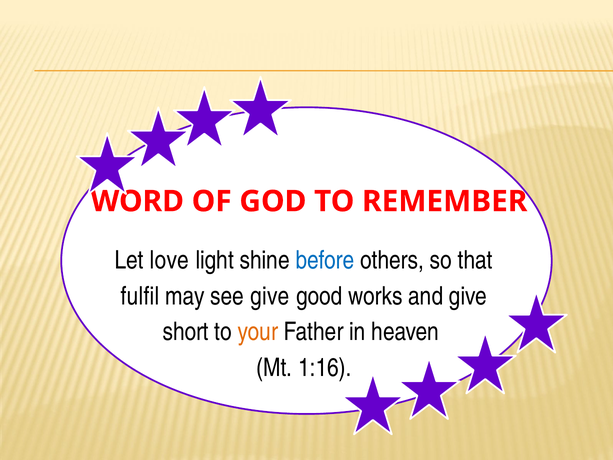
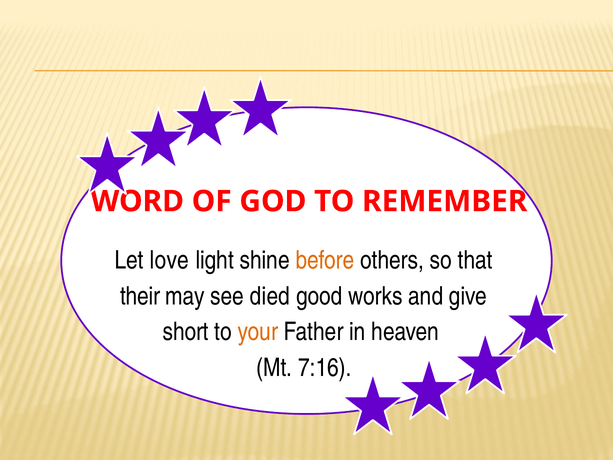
before colour: blue -> orange
fulfil: fulfil -> their
see give: give -> died
1:16: 1:16 -> 7:16
